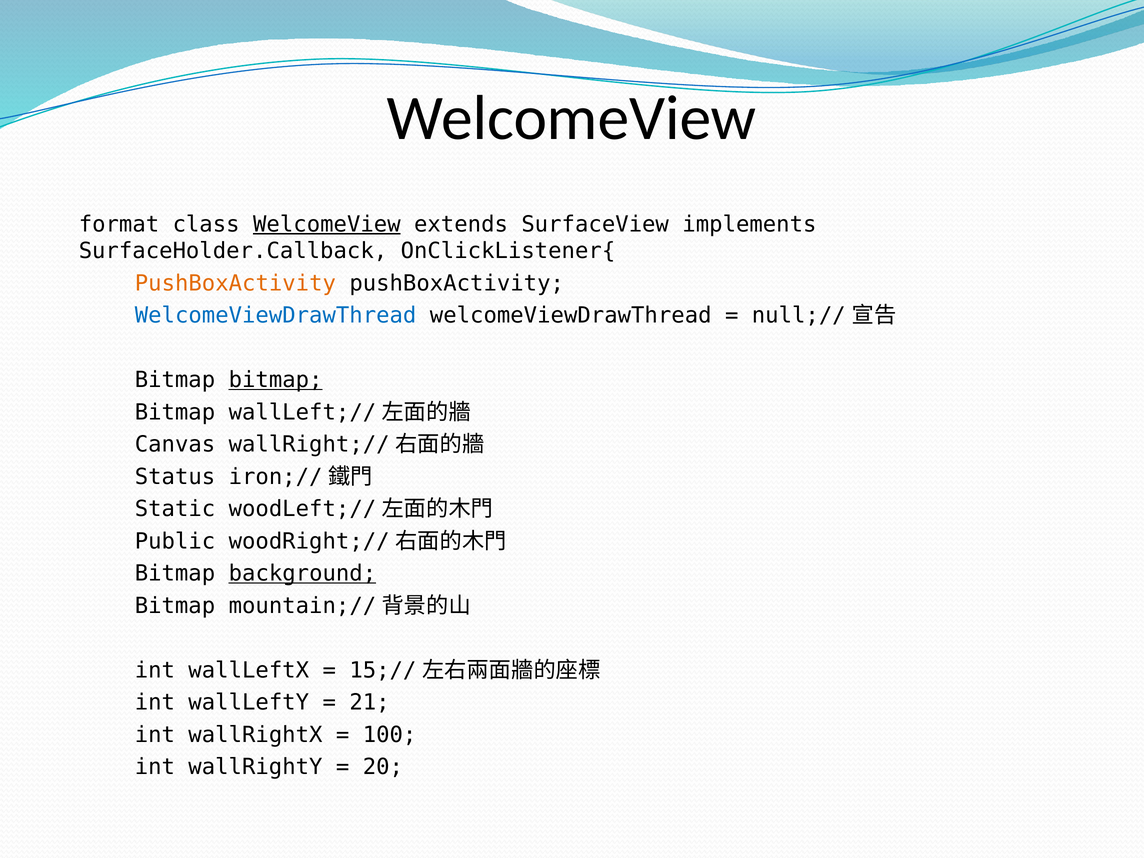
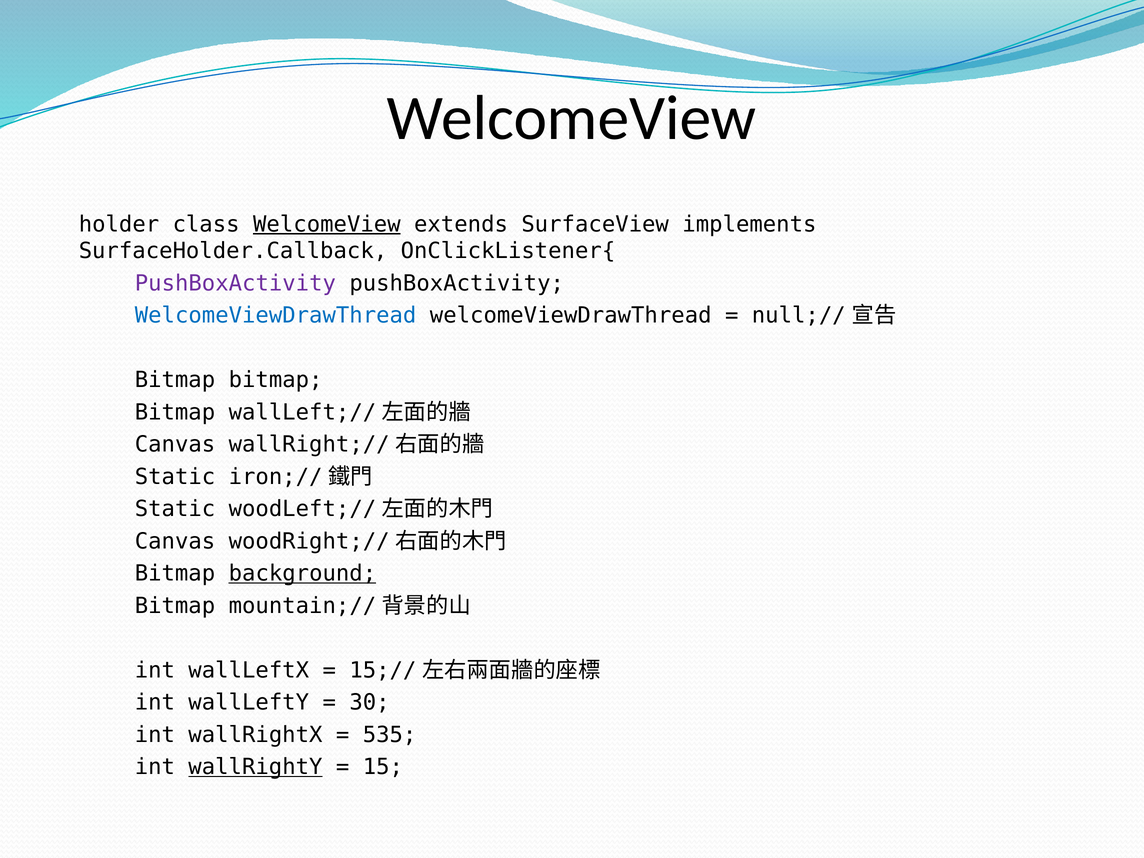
format: format -> holder
PushBoxActivity at (235, 283) colour: orange -> purple
bitmap at (276, 380) underline: present -> none
Status at (175, 477): Status -> Static
Public at (175, 541): Public -> Canvas
21: 21 -> 30
100: 100 -> 535
wallRightY underline: none -> present
20: 20 -> 15
